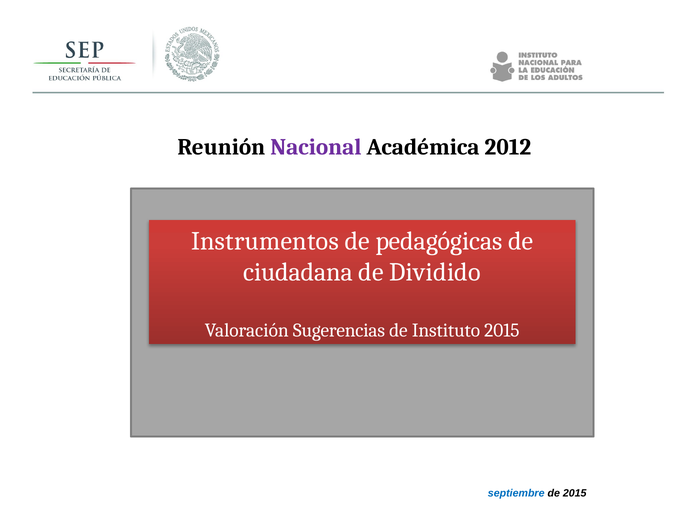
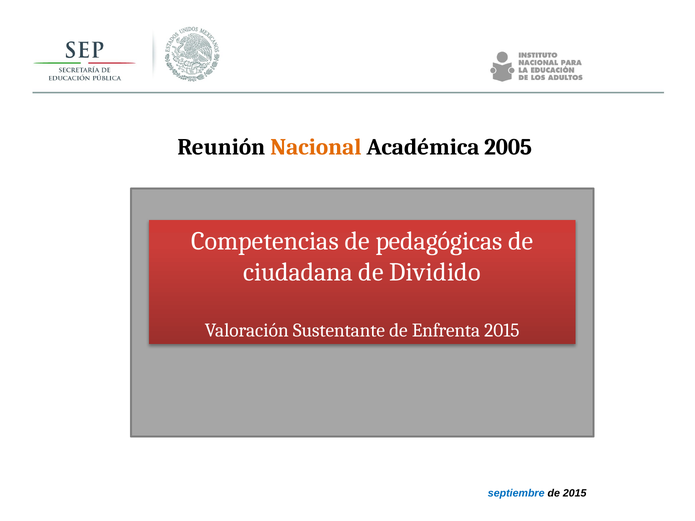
Nacional colour: purple -> orange
2012: 2012 -> 2005
Instrumentos: Instrumentos -> Competencias
Sugerencias: Sugerencias -> Sustentante
Instituto: Instituto -> Enfrenta
